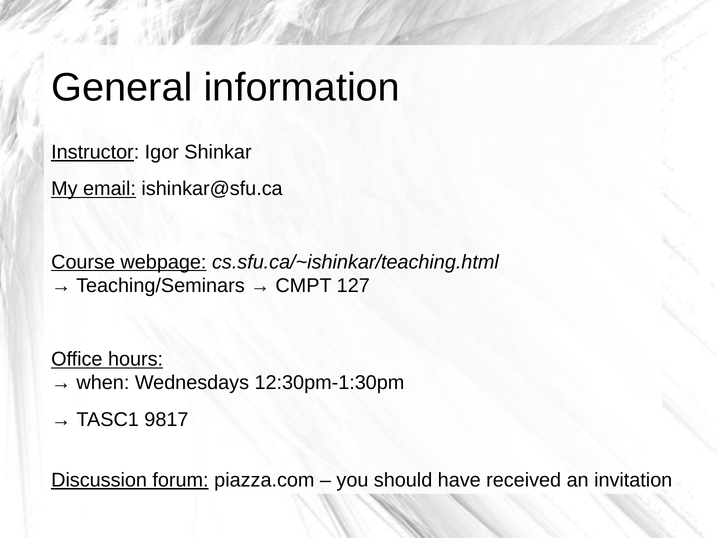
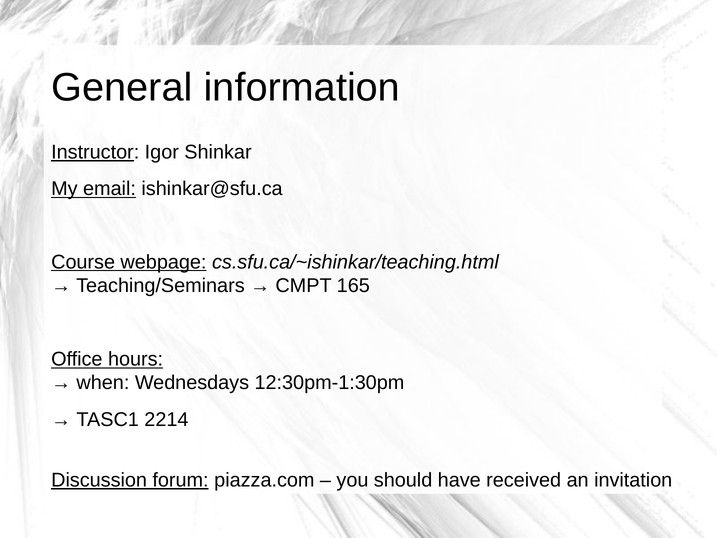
127: 127 -> 165
9817: 9817 -> 2214
